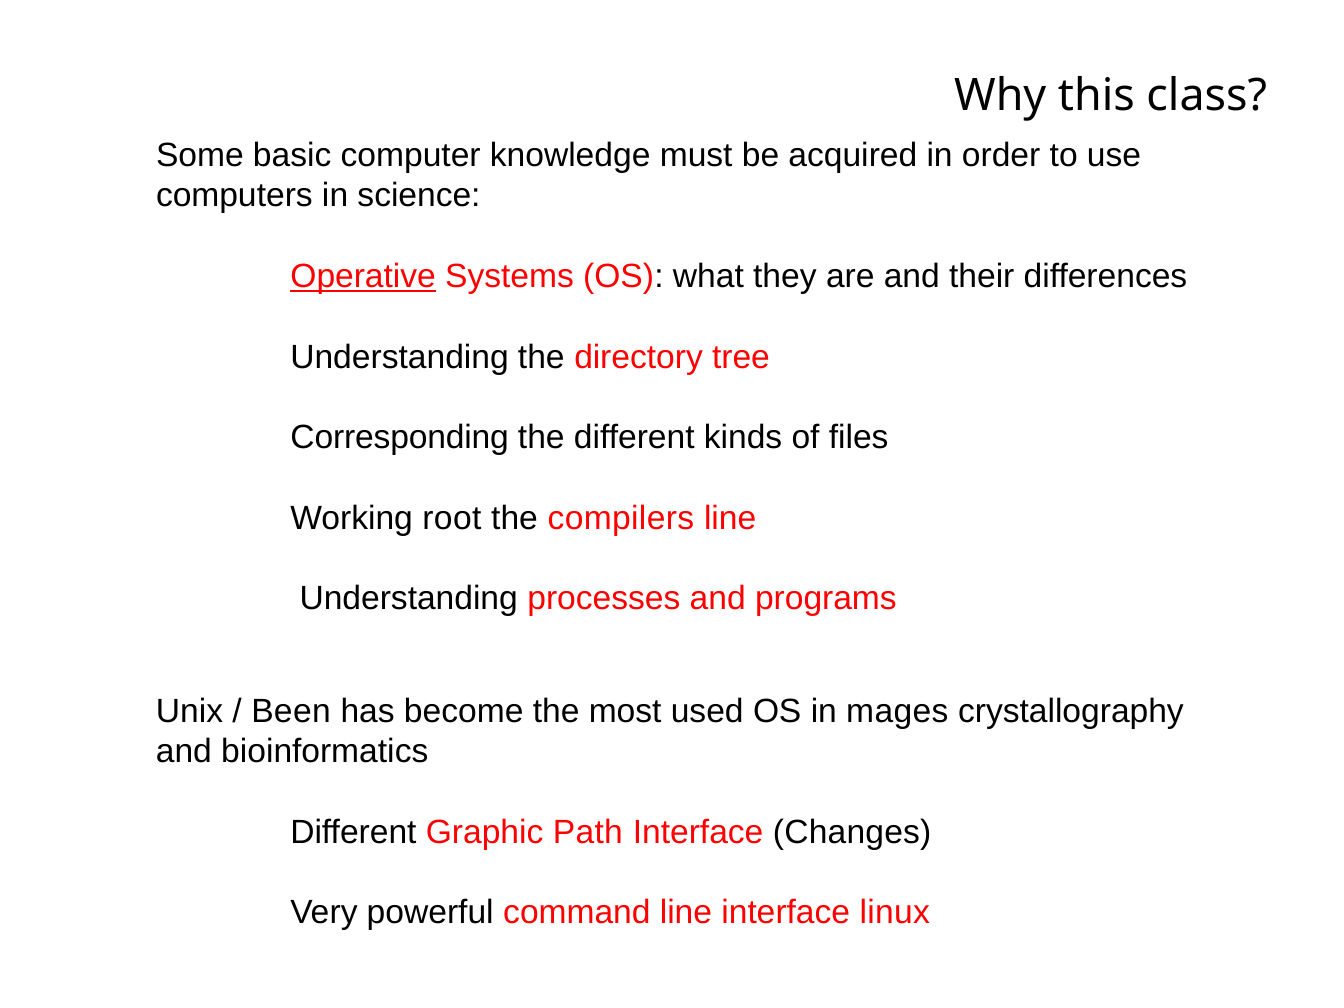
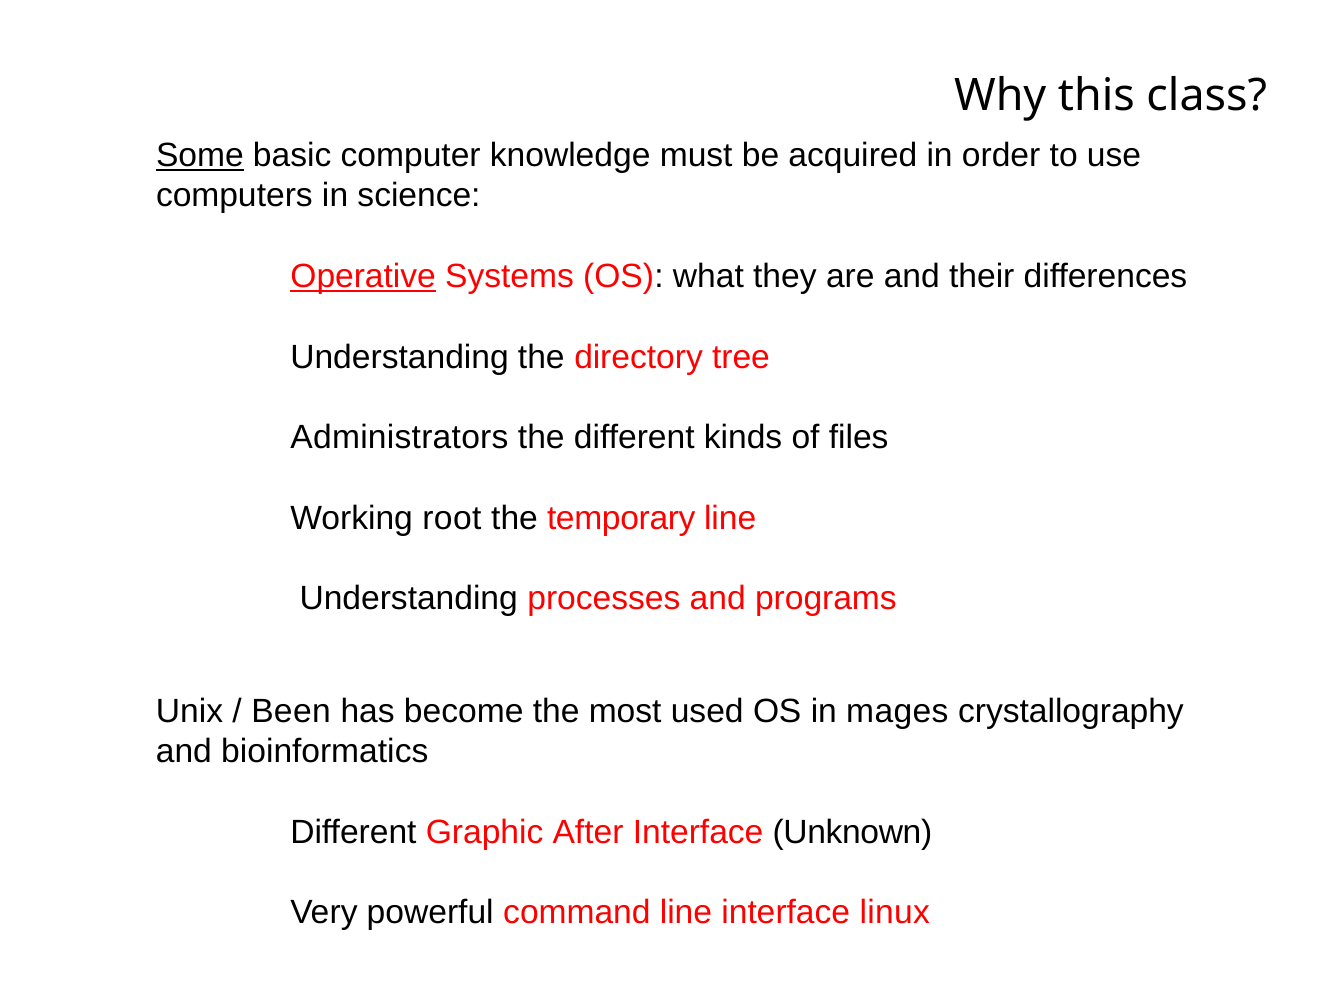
Some underline: none -> present
Corresponding: Corresponding -> Administrators
compilers: compilers -> temporary
Path: Path -> After
Changes: Changes -> Unknown
